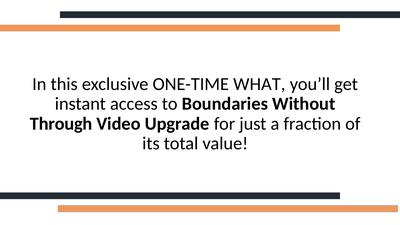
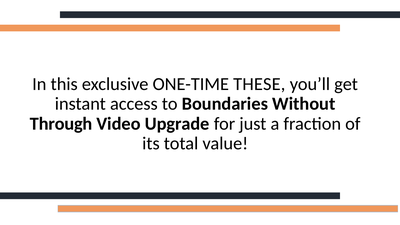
WHAT: WHAT -> THESE
